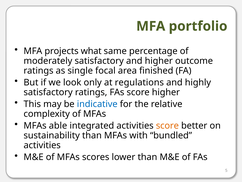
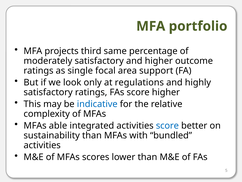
what: what -> third
finished: finished -> support
score at (167, 125) colour: orange -> blue
